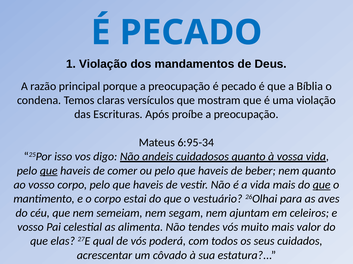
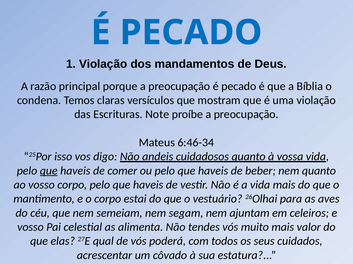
Após: Após -> Note
6:95-34: 6:95-34 -> 6:46-34
que at (322, 185) underline: present -> none
